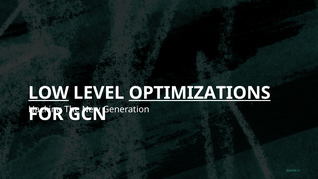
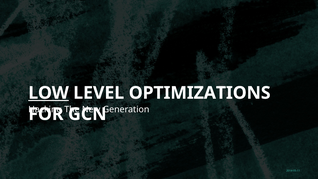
OPTIMIZATIONS underline: present -> none
